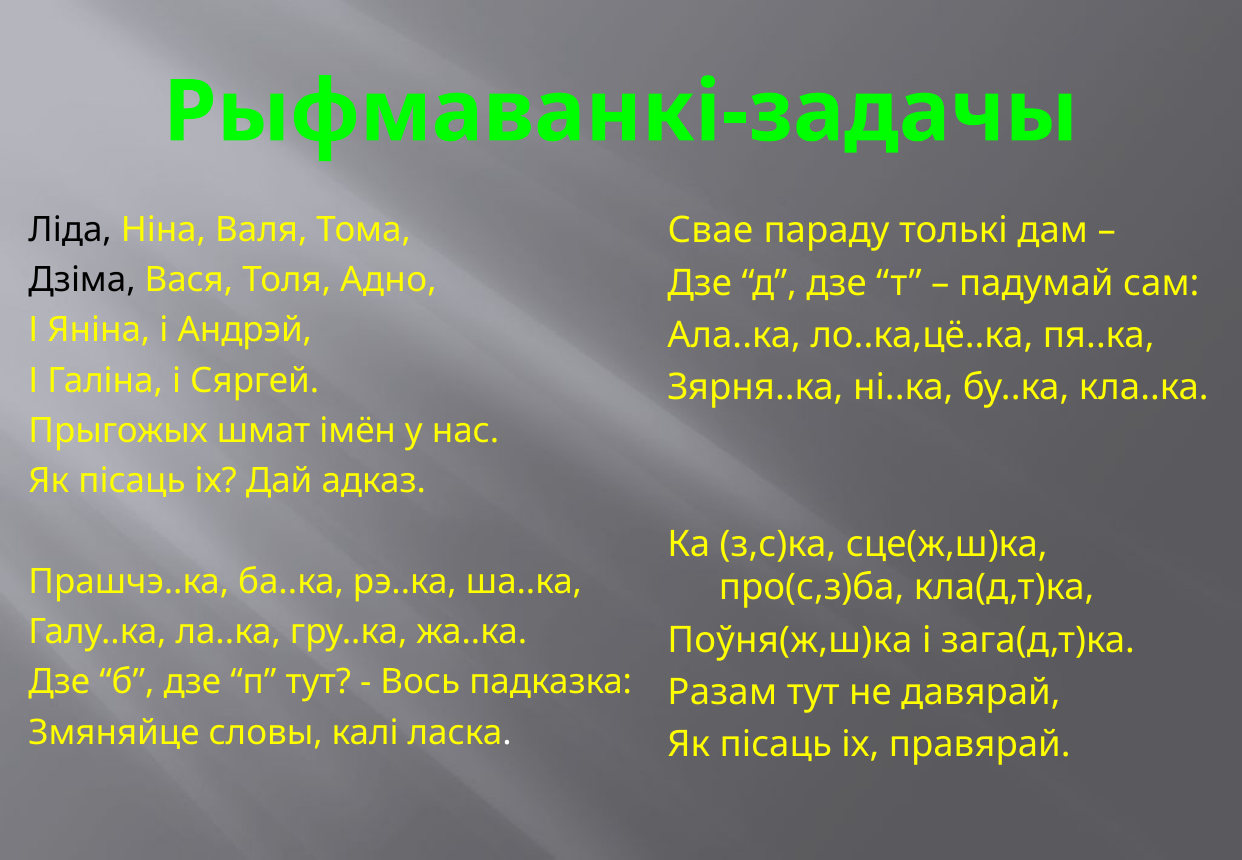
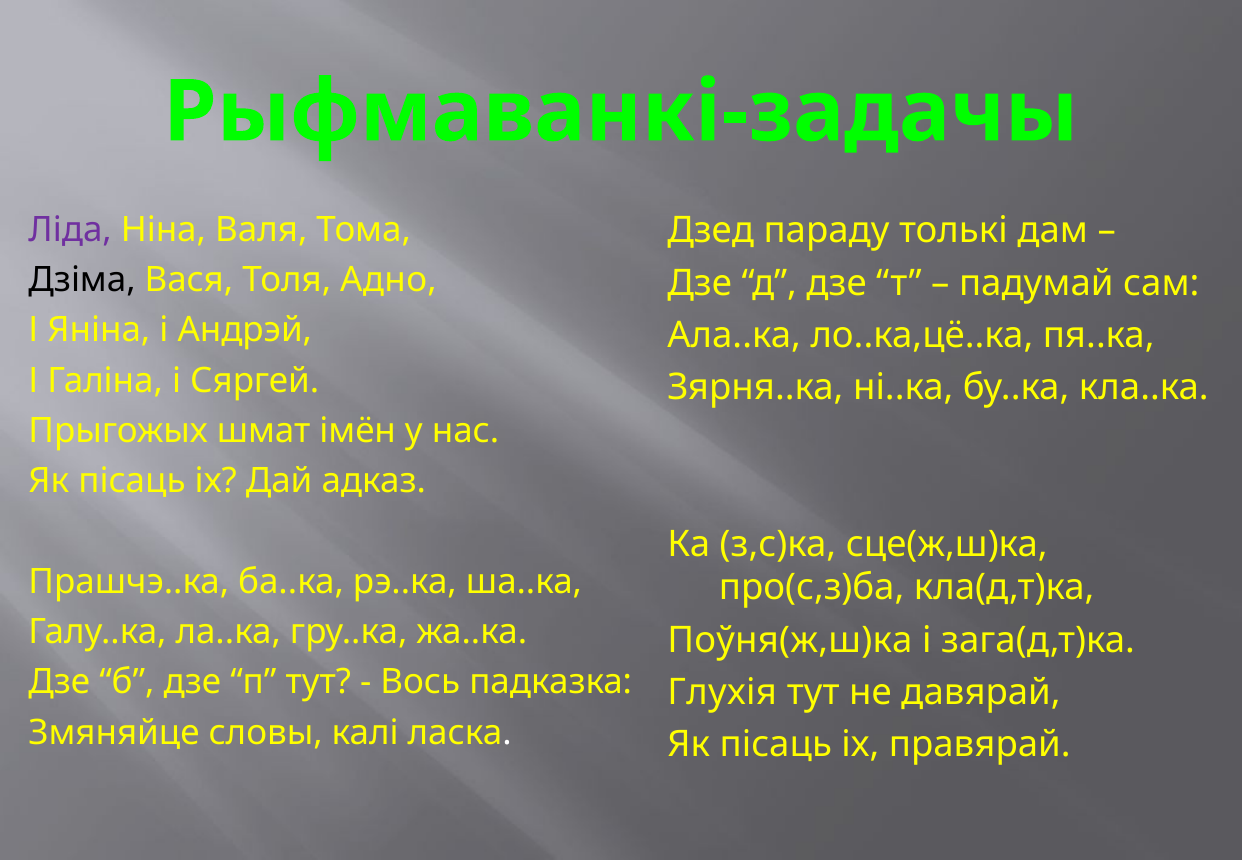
Ліда colour: black -> purple
Свае: Свае -> Дзед
Разам: Разам -> Глухія
